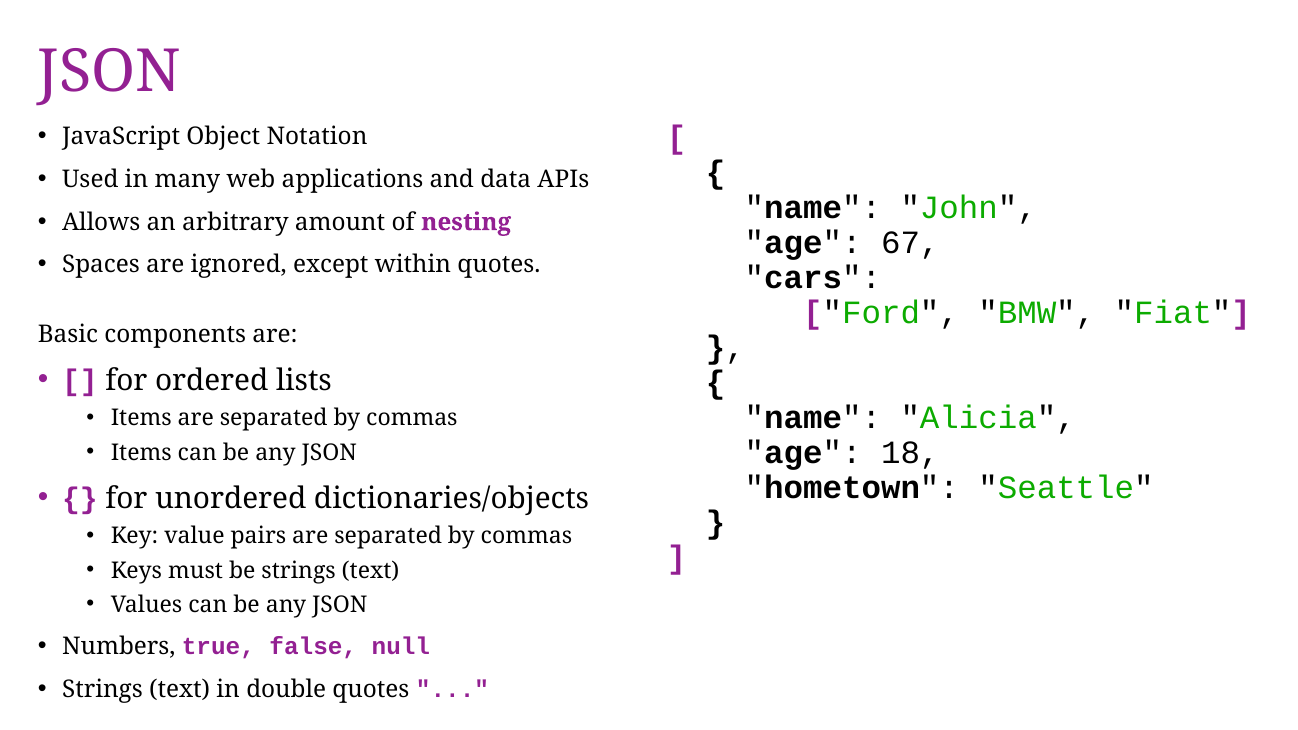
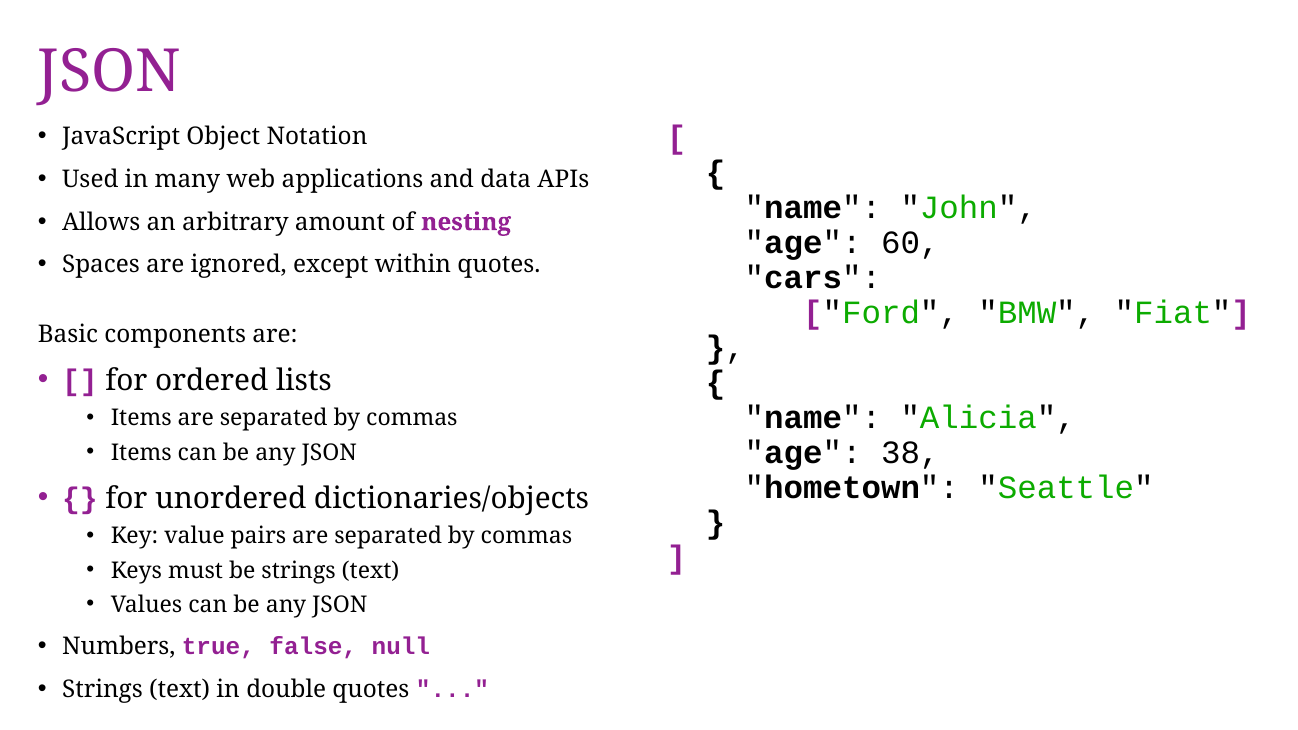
67: 67 -> 60
18: 18 -> 38
